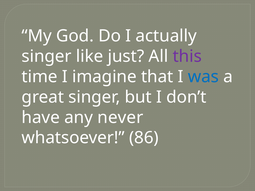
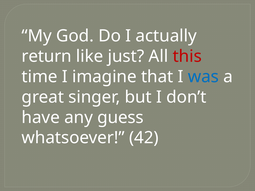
singer at (47, 56): singer -> return
this colour: purple -> red
never: never -> guess
86: 86 -> 42
